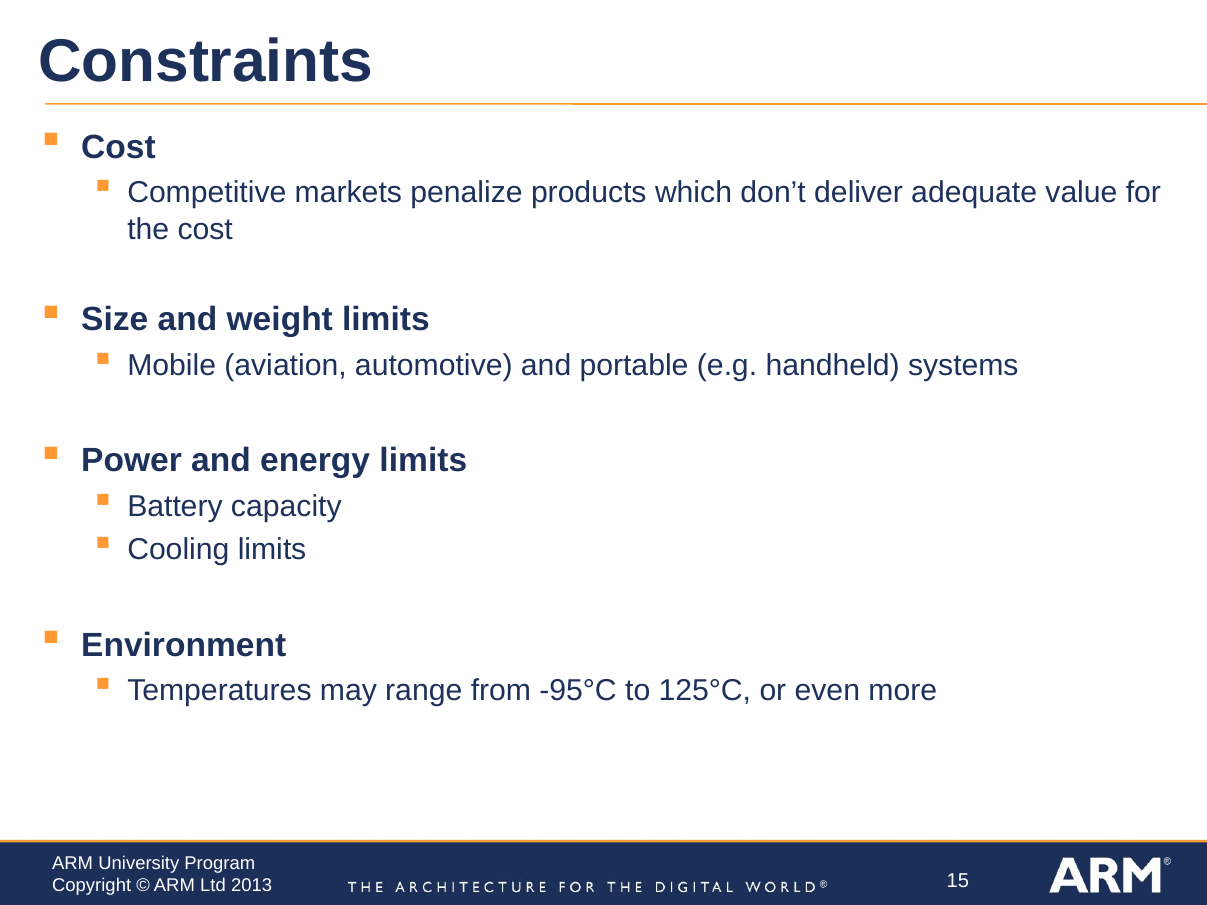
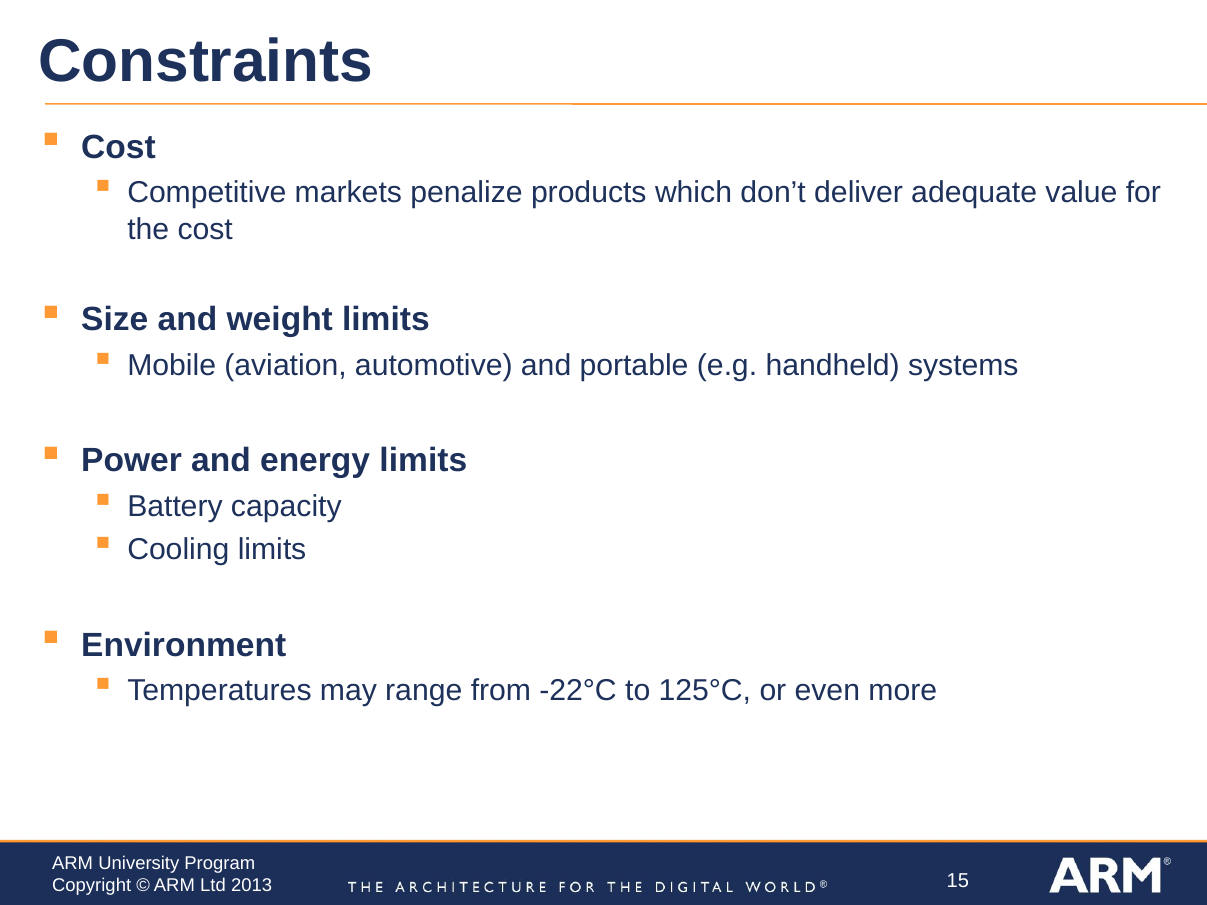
-95°C: -95°C -> -22°C
